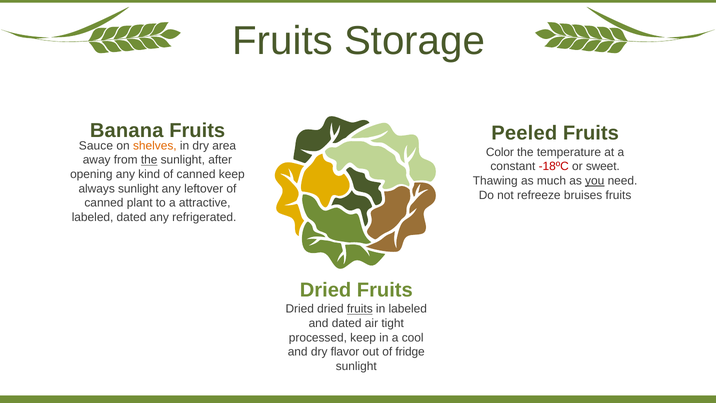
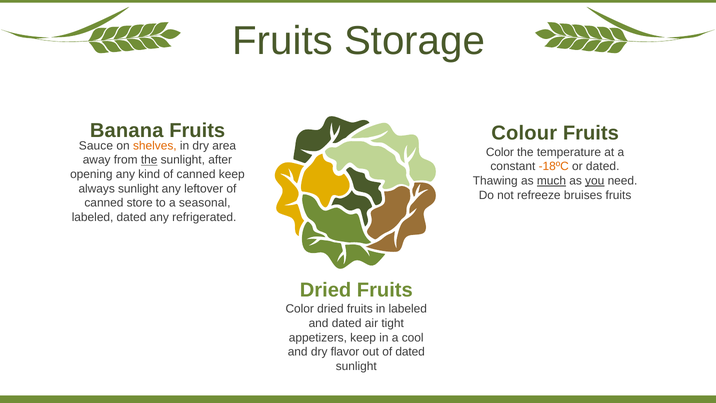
Peeled: Peeled -> Colour
-18ºC colour: red -> orange
or sweet: sweet -> dated
much underline: none -> present
plant: plant -> store
attractive: attractive -> seasonal
Dried at (300, 309): Dried -> Color
fruits at (360, 309) underline: present -> none
processed: processed -> appetizers
of fridge: fridge -> dated
